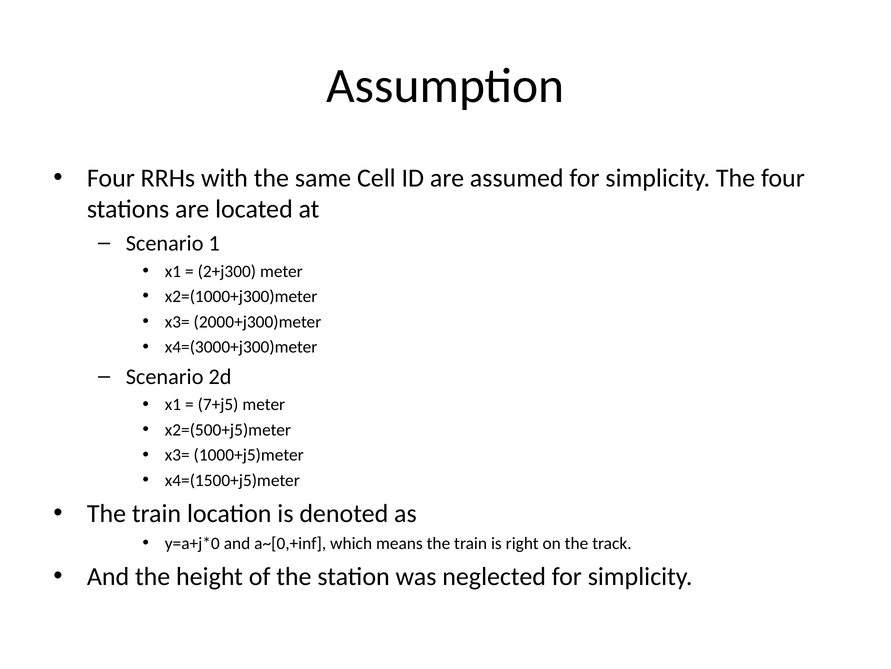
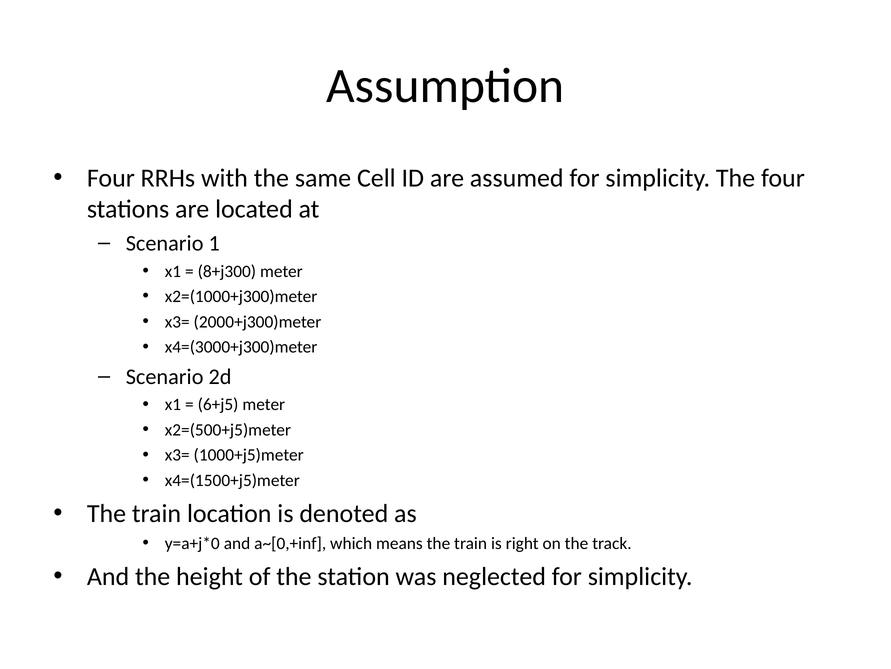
2+j300: 2+j300 -> 8+j300
7+j5: 7+j5 -> 6+j5
